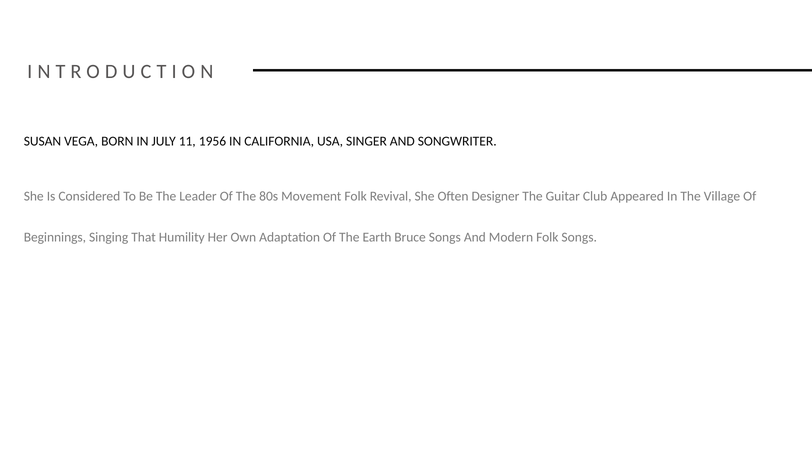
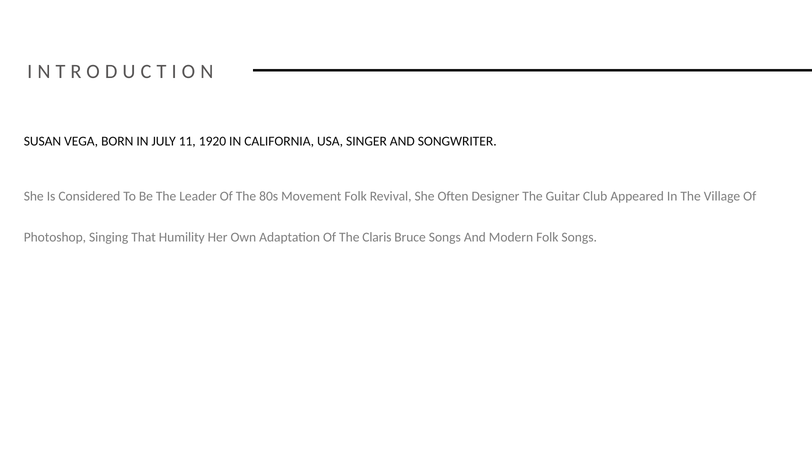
1956: 1956 -> 1920
Beginnings: Beginnings -> Photoshop
Earth: Earth -> Claris
